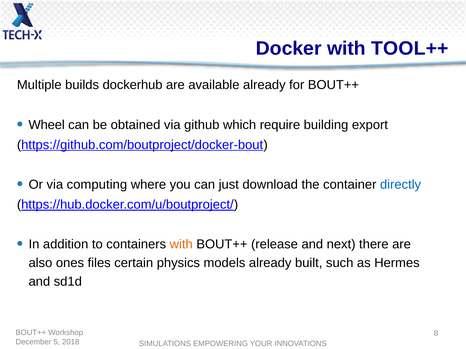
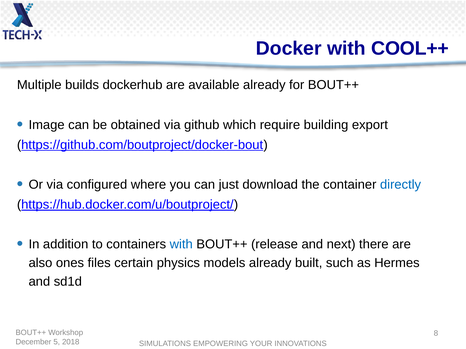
TOOL++: TOOL++ -> COOL++
Wheel: Wheel -> Image
computing: computing -> configured
with at (181, 245) colour: orange -> blue
